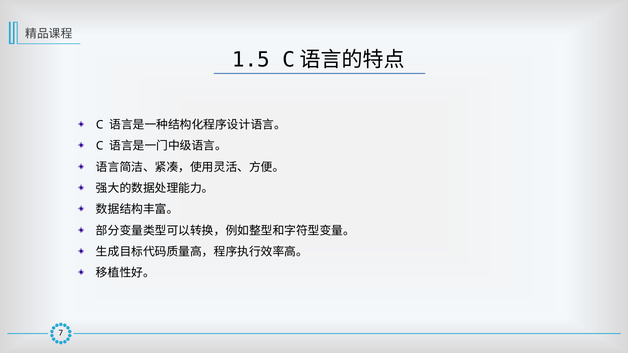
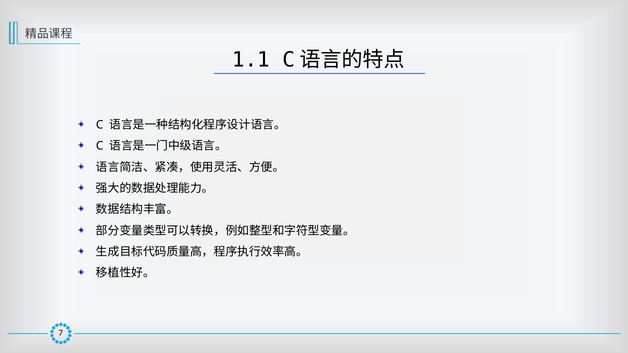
1.5: 1.5 -> 1.1
